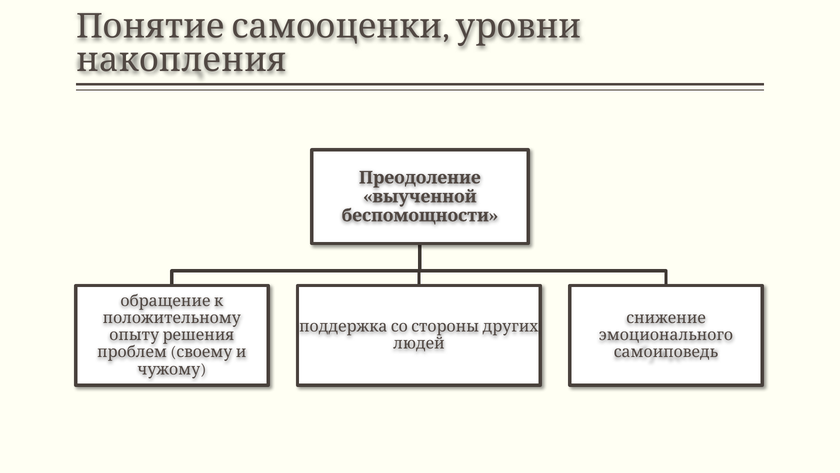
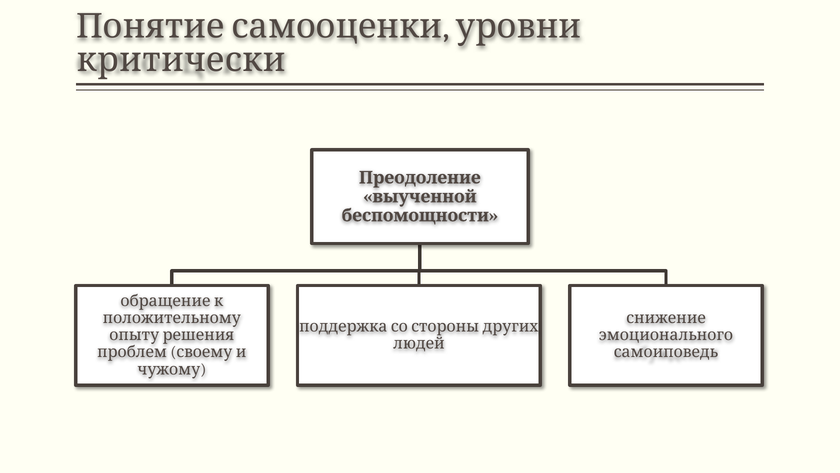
накопления: накопления -> критически
